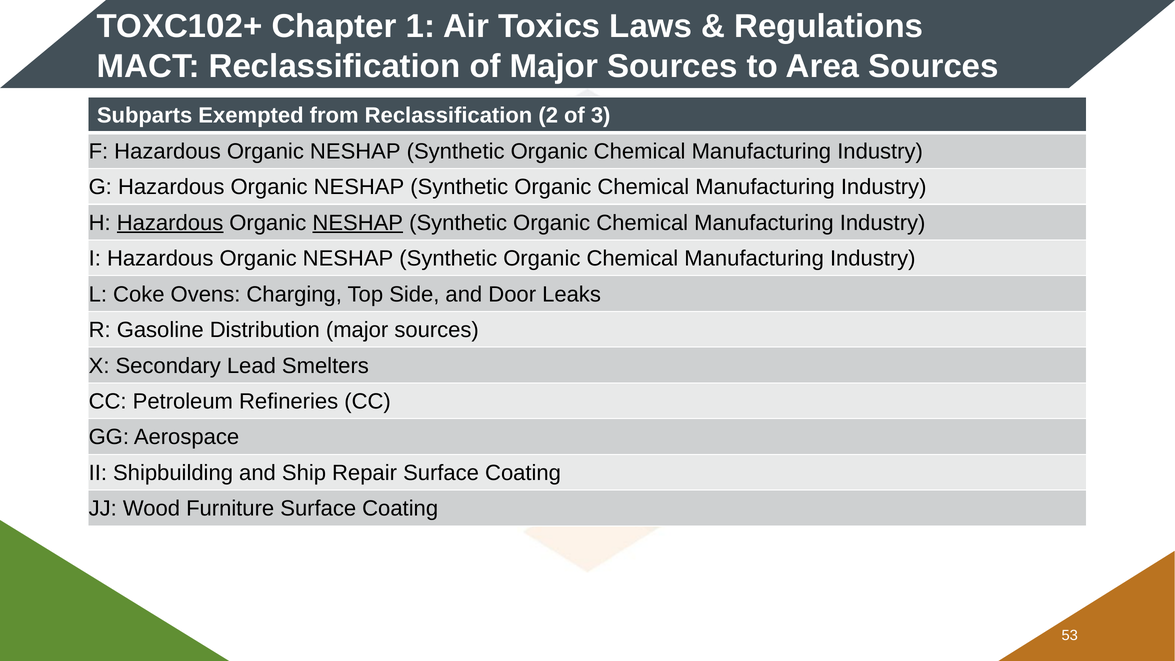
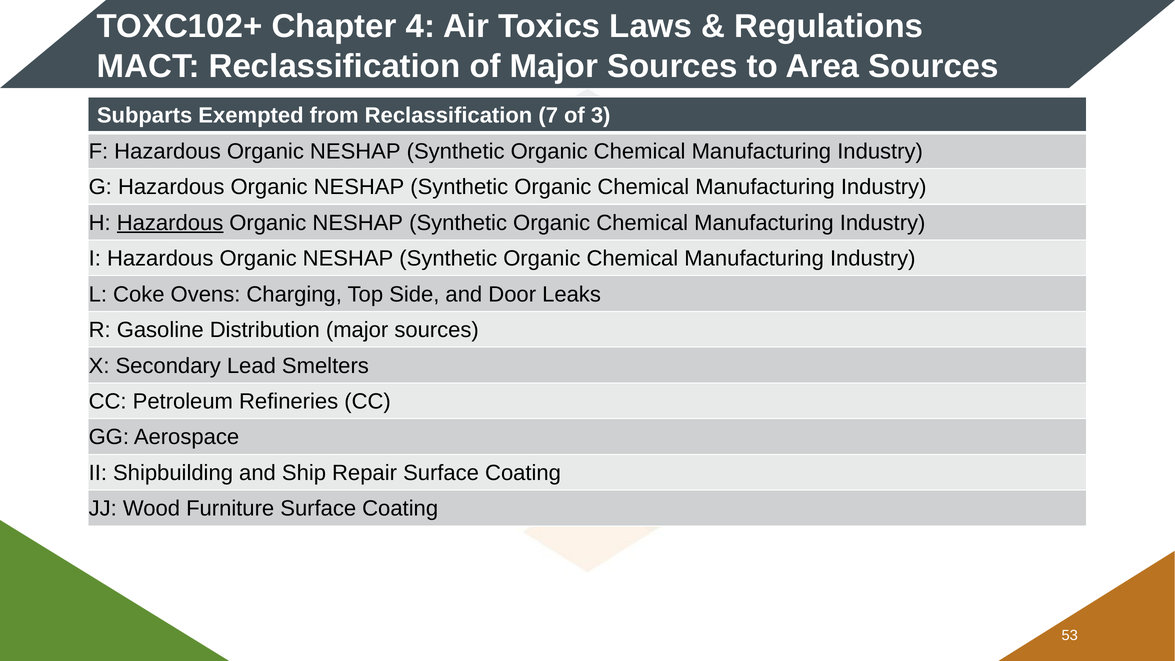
1: 1 -> 4
2: 2 -> 7
NESHAP at (358, 223) underline: present -> none
